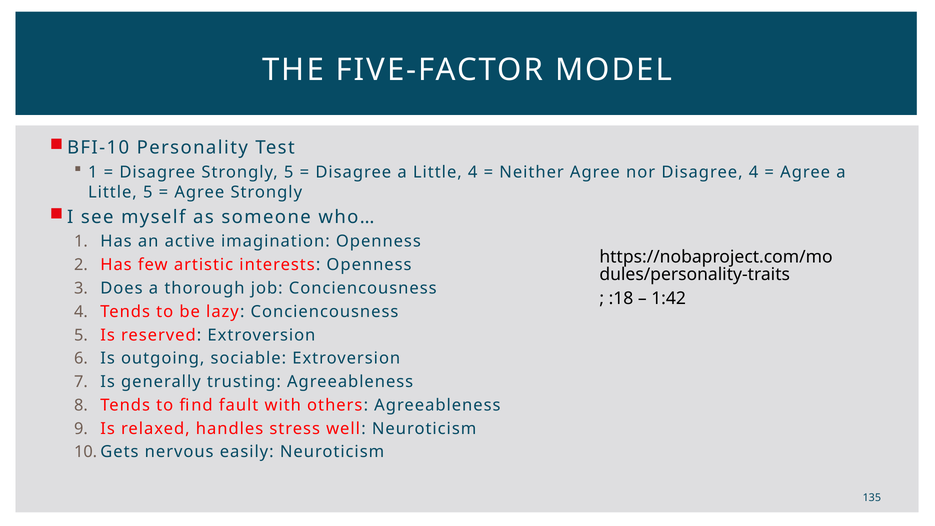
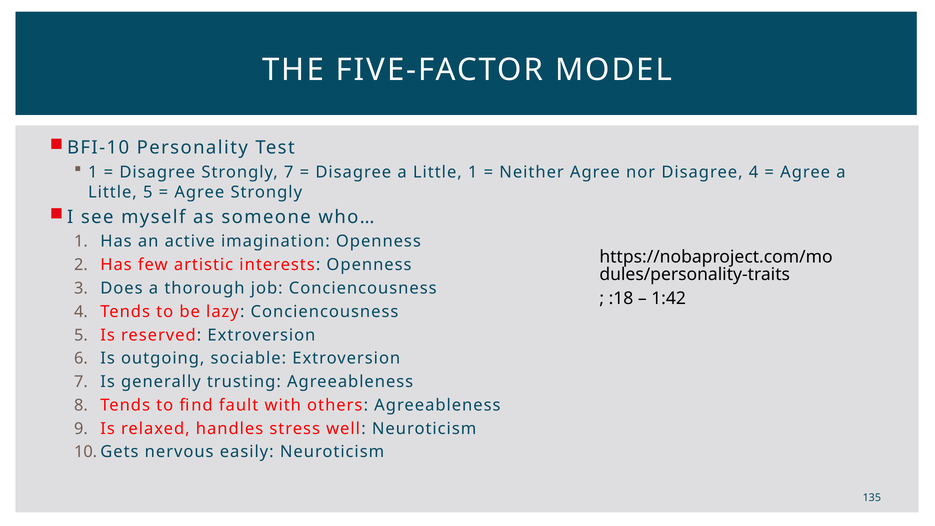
Strongly 5: 5 -> 7
Little 4: 4 -> 1
